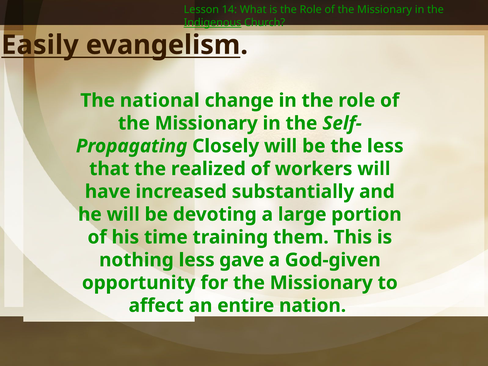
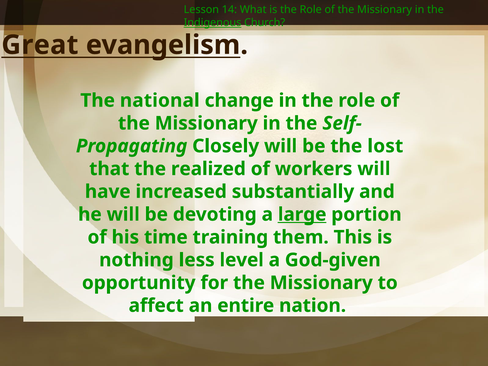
Easily: Easily -> Great
the less: less -> lost
large underline: none -> present
gave: gave -> level
